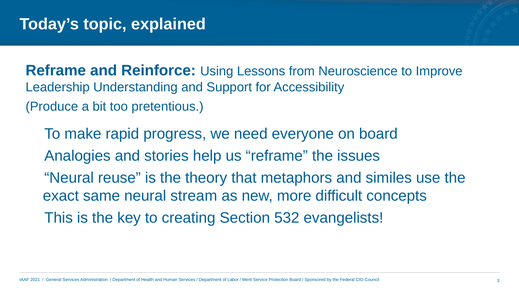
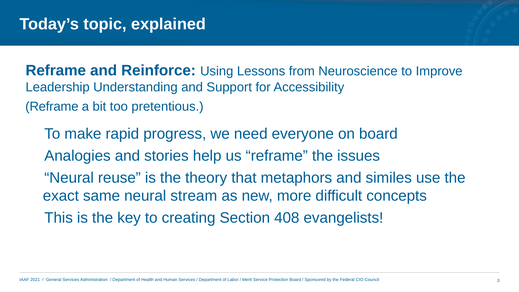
Produce at (52, 107): Produce -> Reframe
532: 532 -> 408
